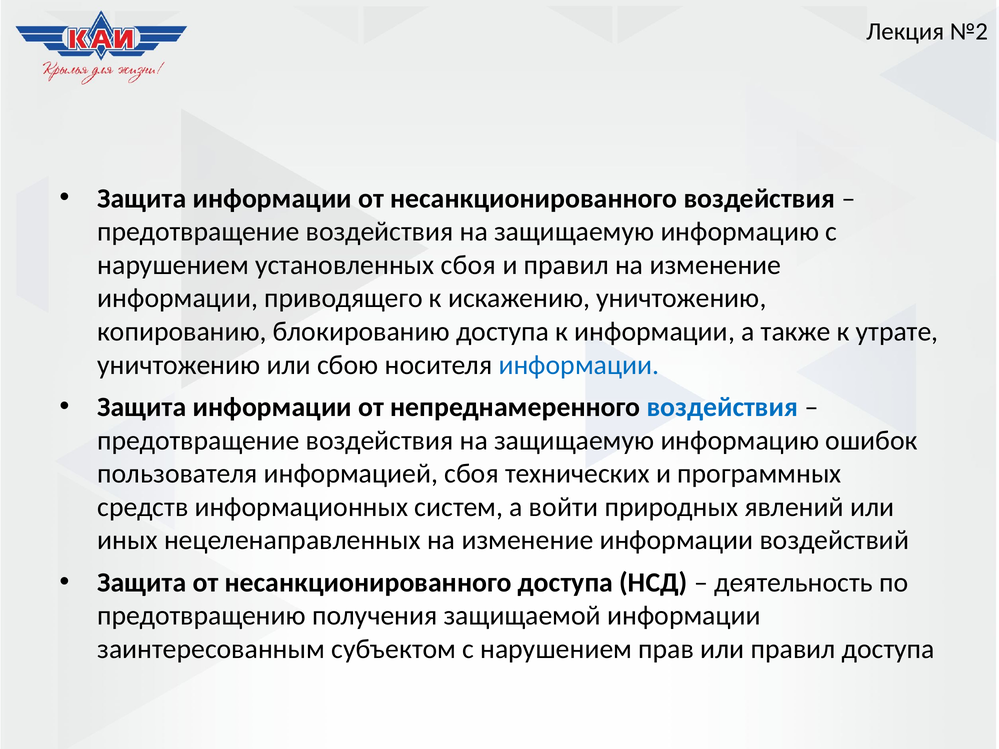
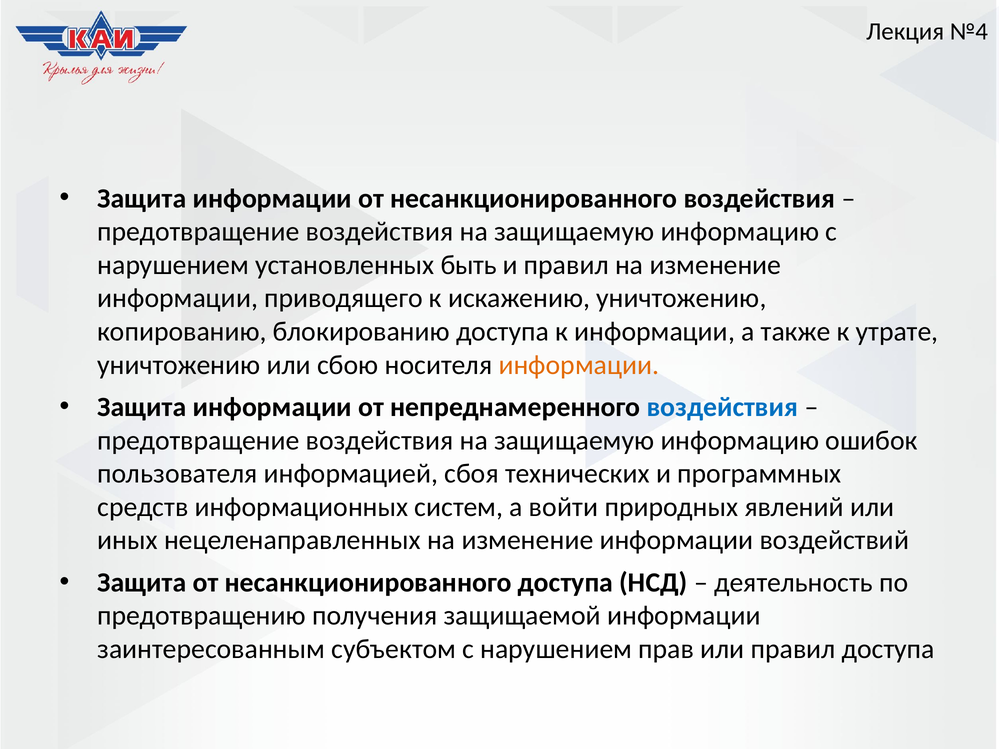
№2: №2 -> №4
установленных сбоя: сбоя -> быть
информации at (579, 365) colour: blue -> orange
